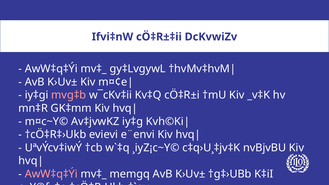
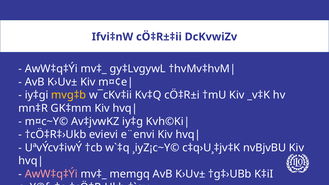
mvg‡b colour: pink -> yellow
